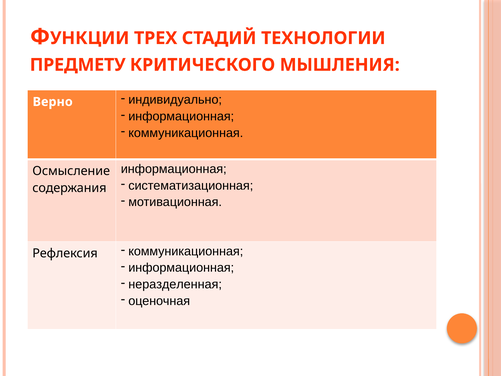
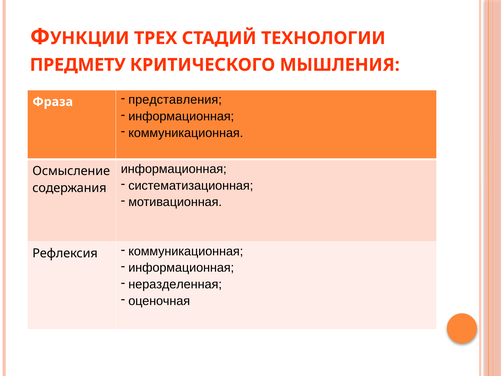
Верно: Верно -> Фраза
индивидуально: индивидуально -> представления
